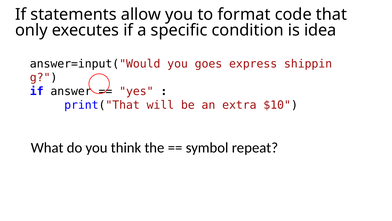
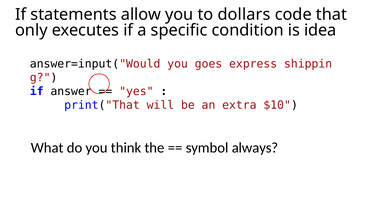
format: format -> dollars
repeat: repeat -> always
